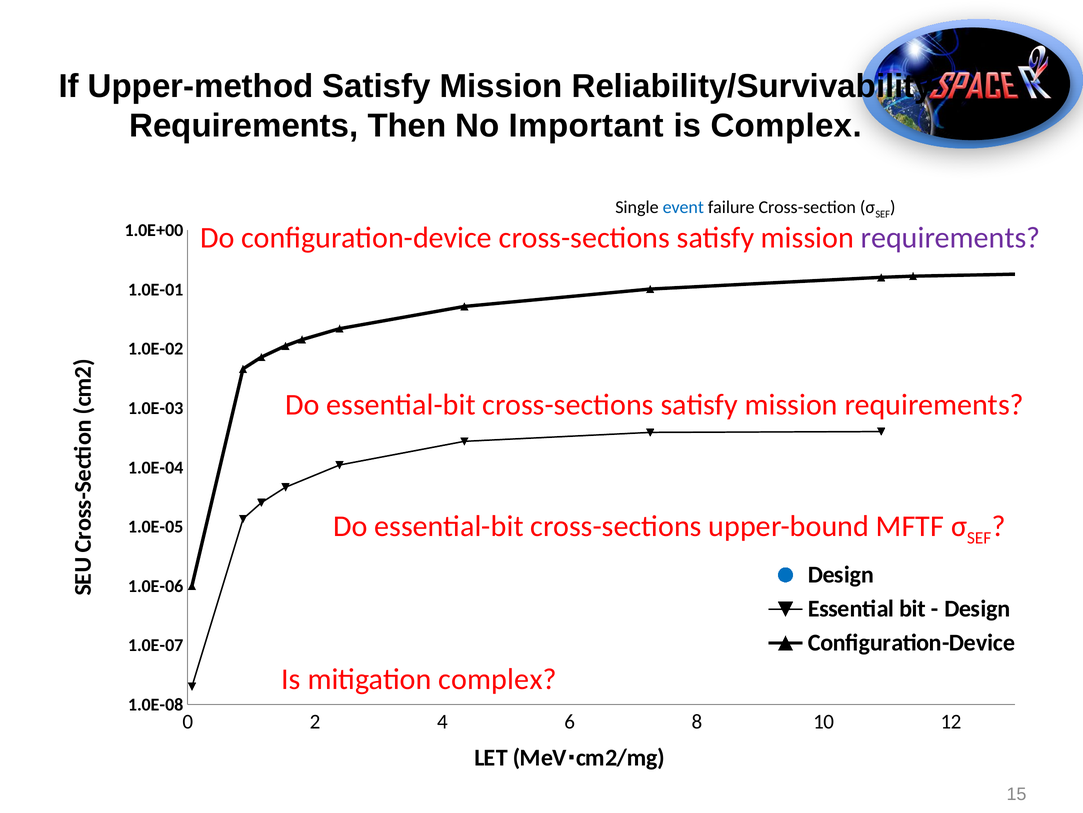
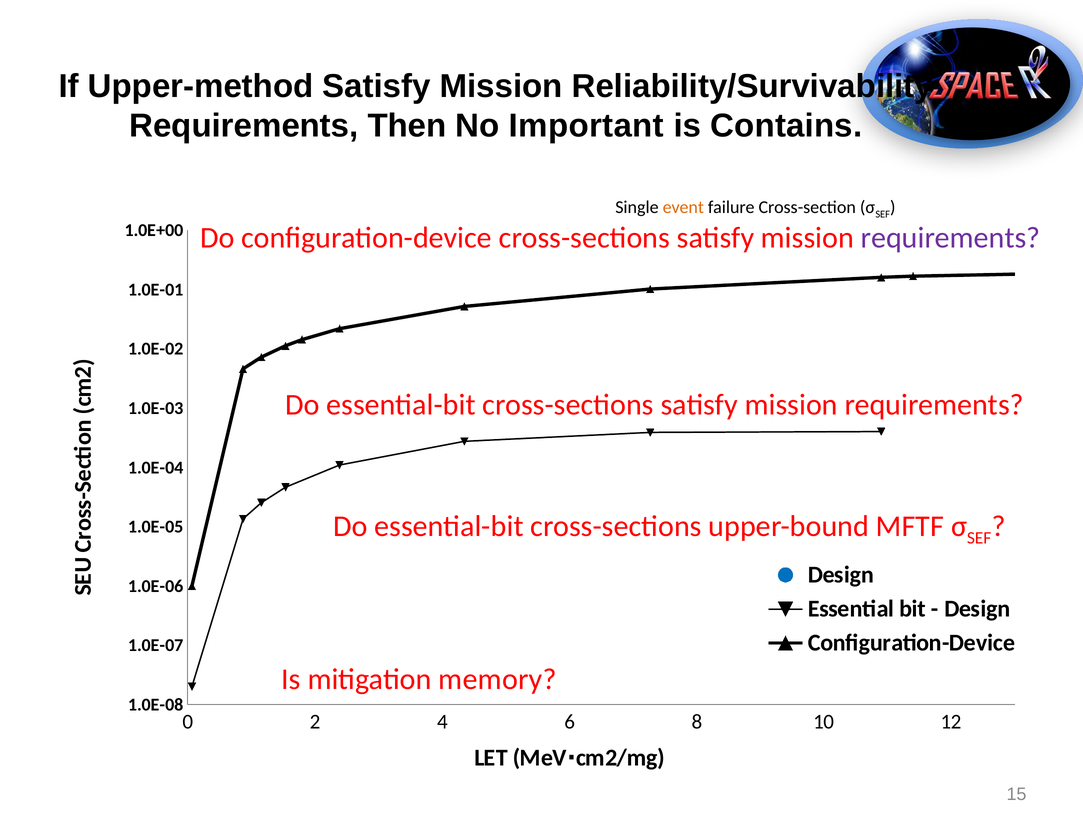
is Complex: Complex -> Contains
event colour: blue -> orange
mitigation complex: complex -> memory
